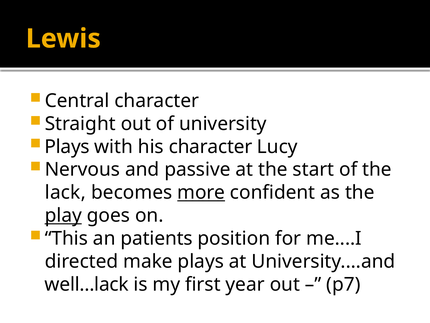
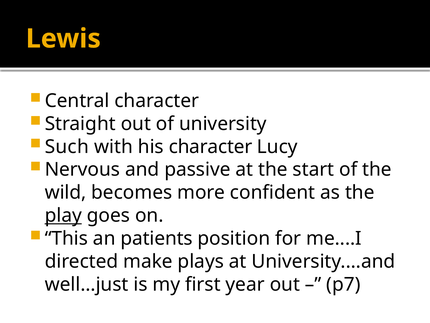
Plays at (67, 146): Plays -> Such
lack: lack -> wild
more underline: present -> none
well...lack: well...lack -> well...just
